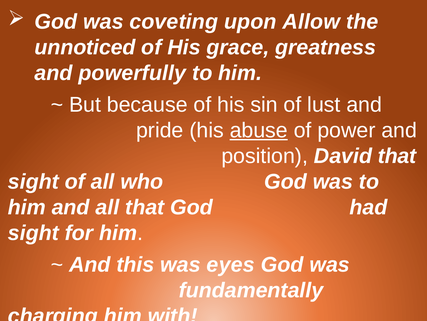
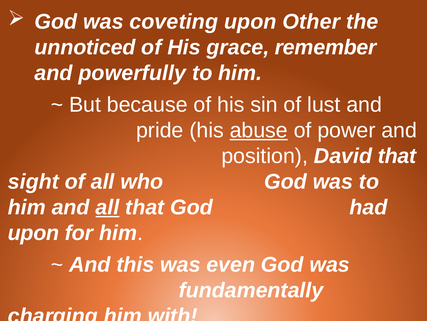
Allow: Allow -> Other
greatness: greatness -> remember
all at (107, 207) underline: none -> present
sight at (33, 233): sight -> upon
eyes: eyes -> even
